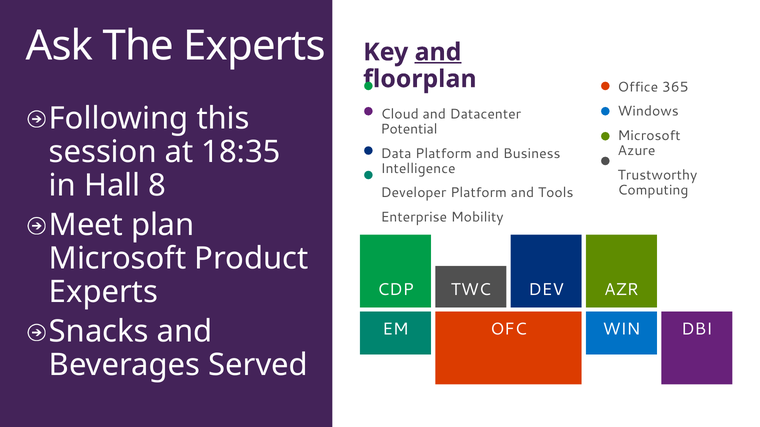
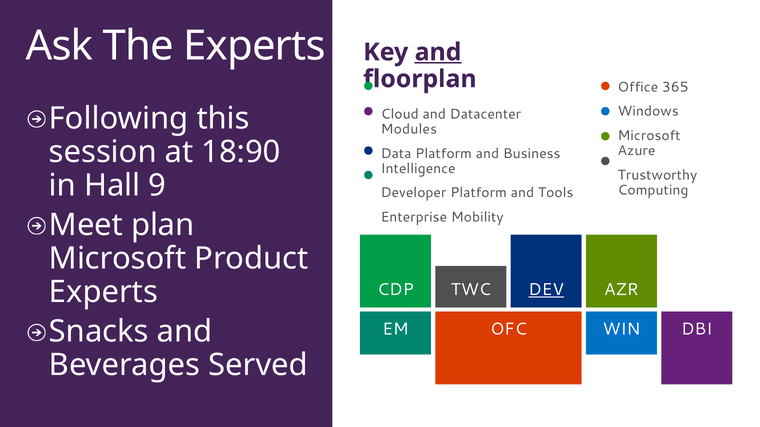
Potential: Potential -> Modules
18:35: 18:35 -> 18:90
8: 8 -> 9
DEV underline: none -> present
